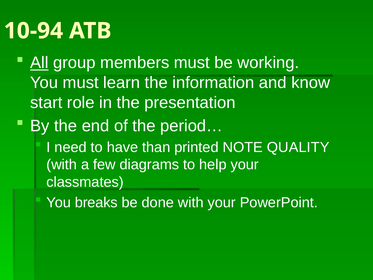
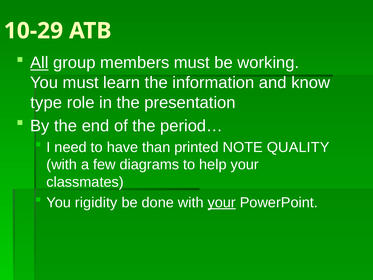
10-94: 10-94 -> 10-29
start: start -> type
breaks: breaks -> rigidity
your at (222, 202) underline: none -> present
